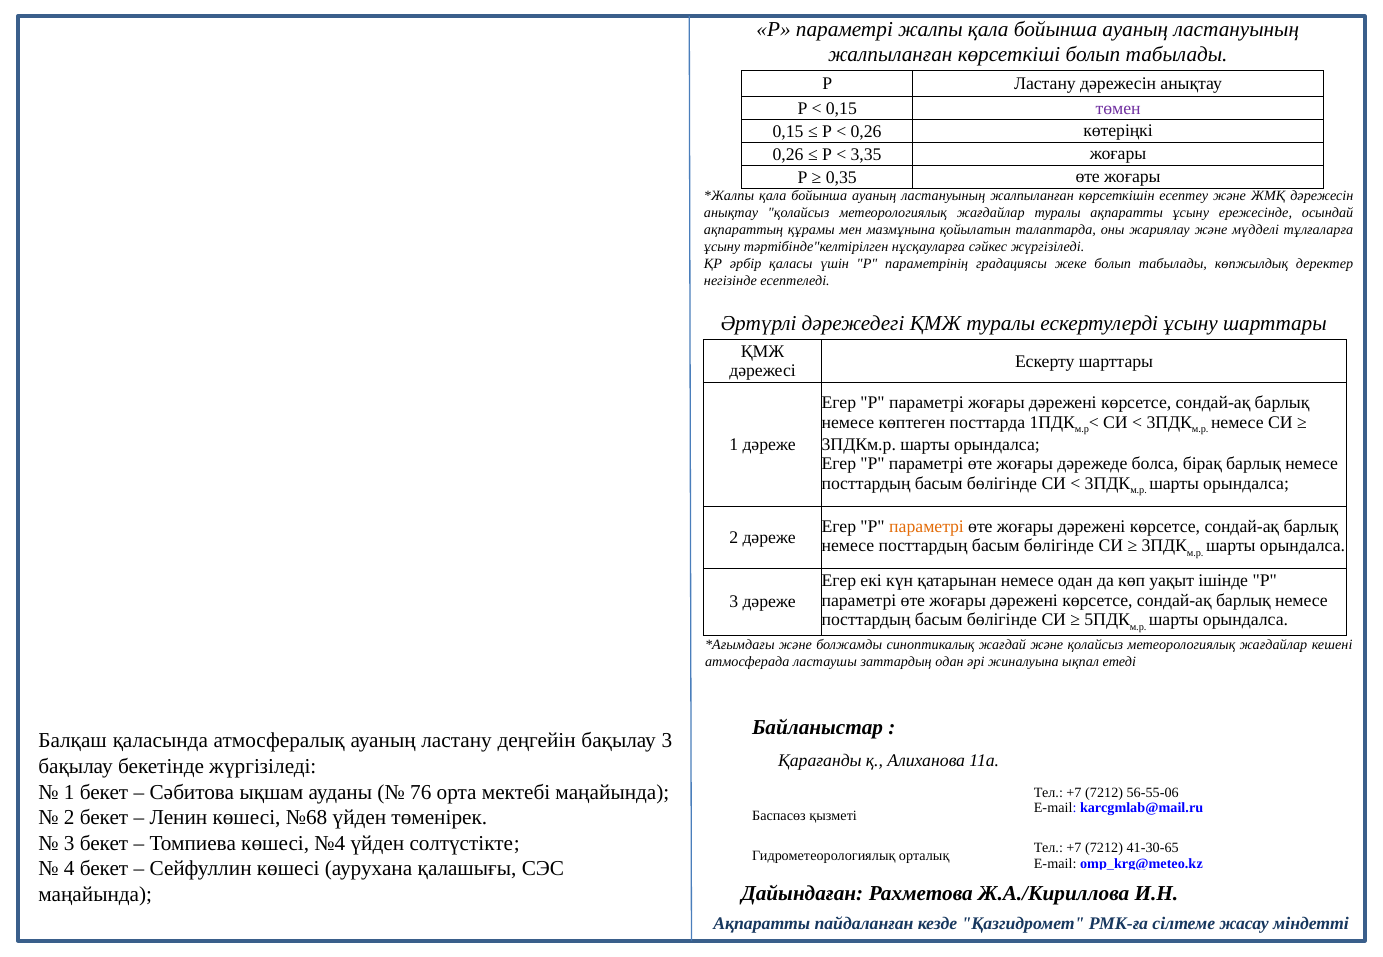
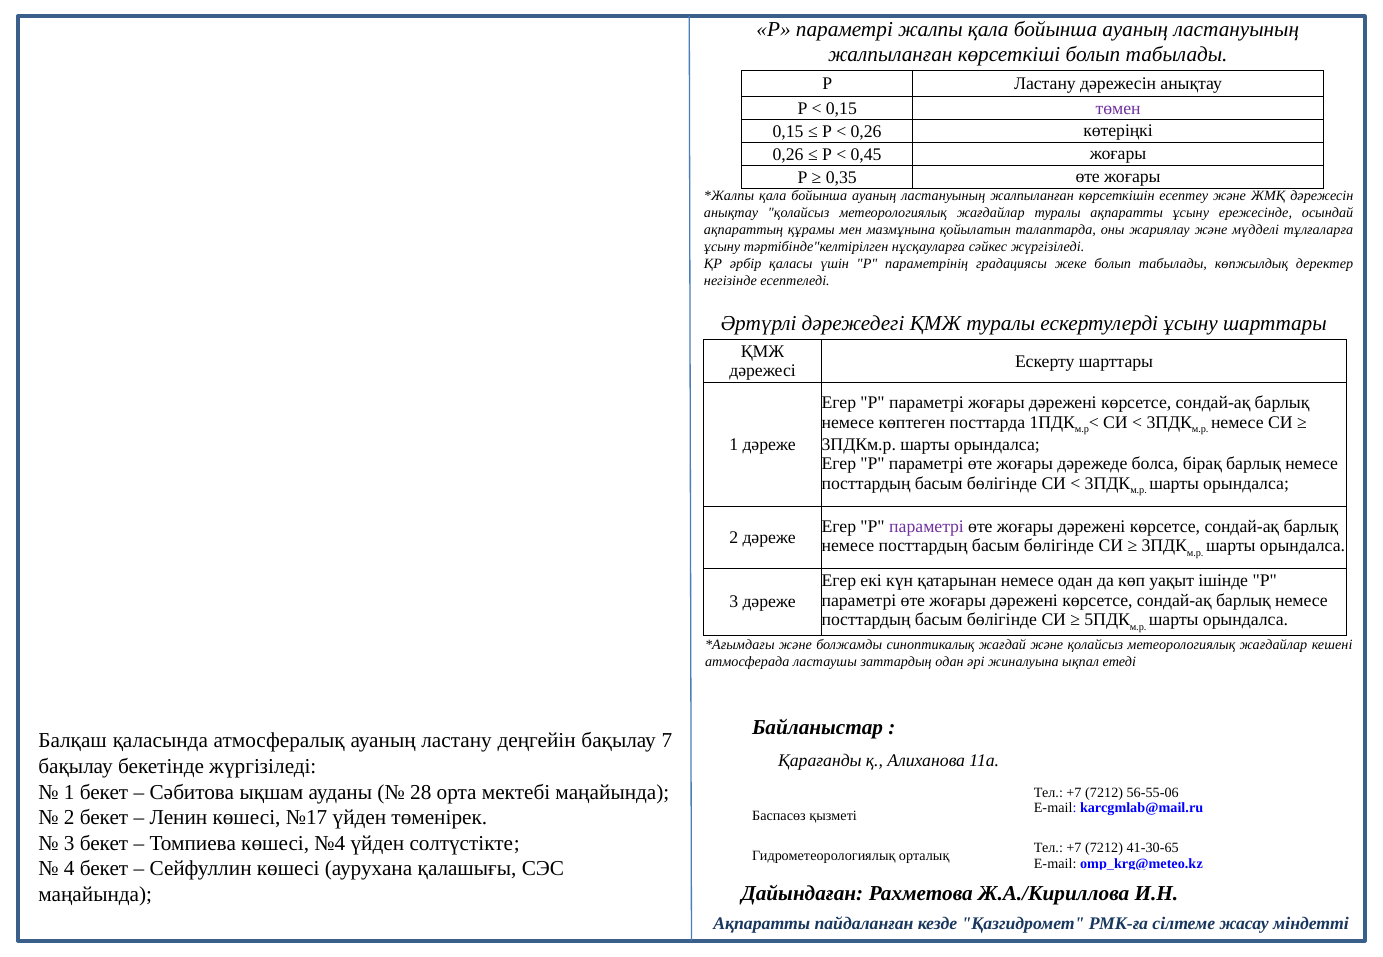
3,35: 3,35 -> 0,45
параметрі at (927, 526) colour: orange -> purple
бақылау 3: 3 -> 7
76: 76 -> 28
№68: №68 -> №17
